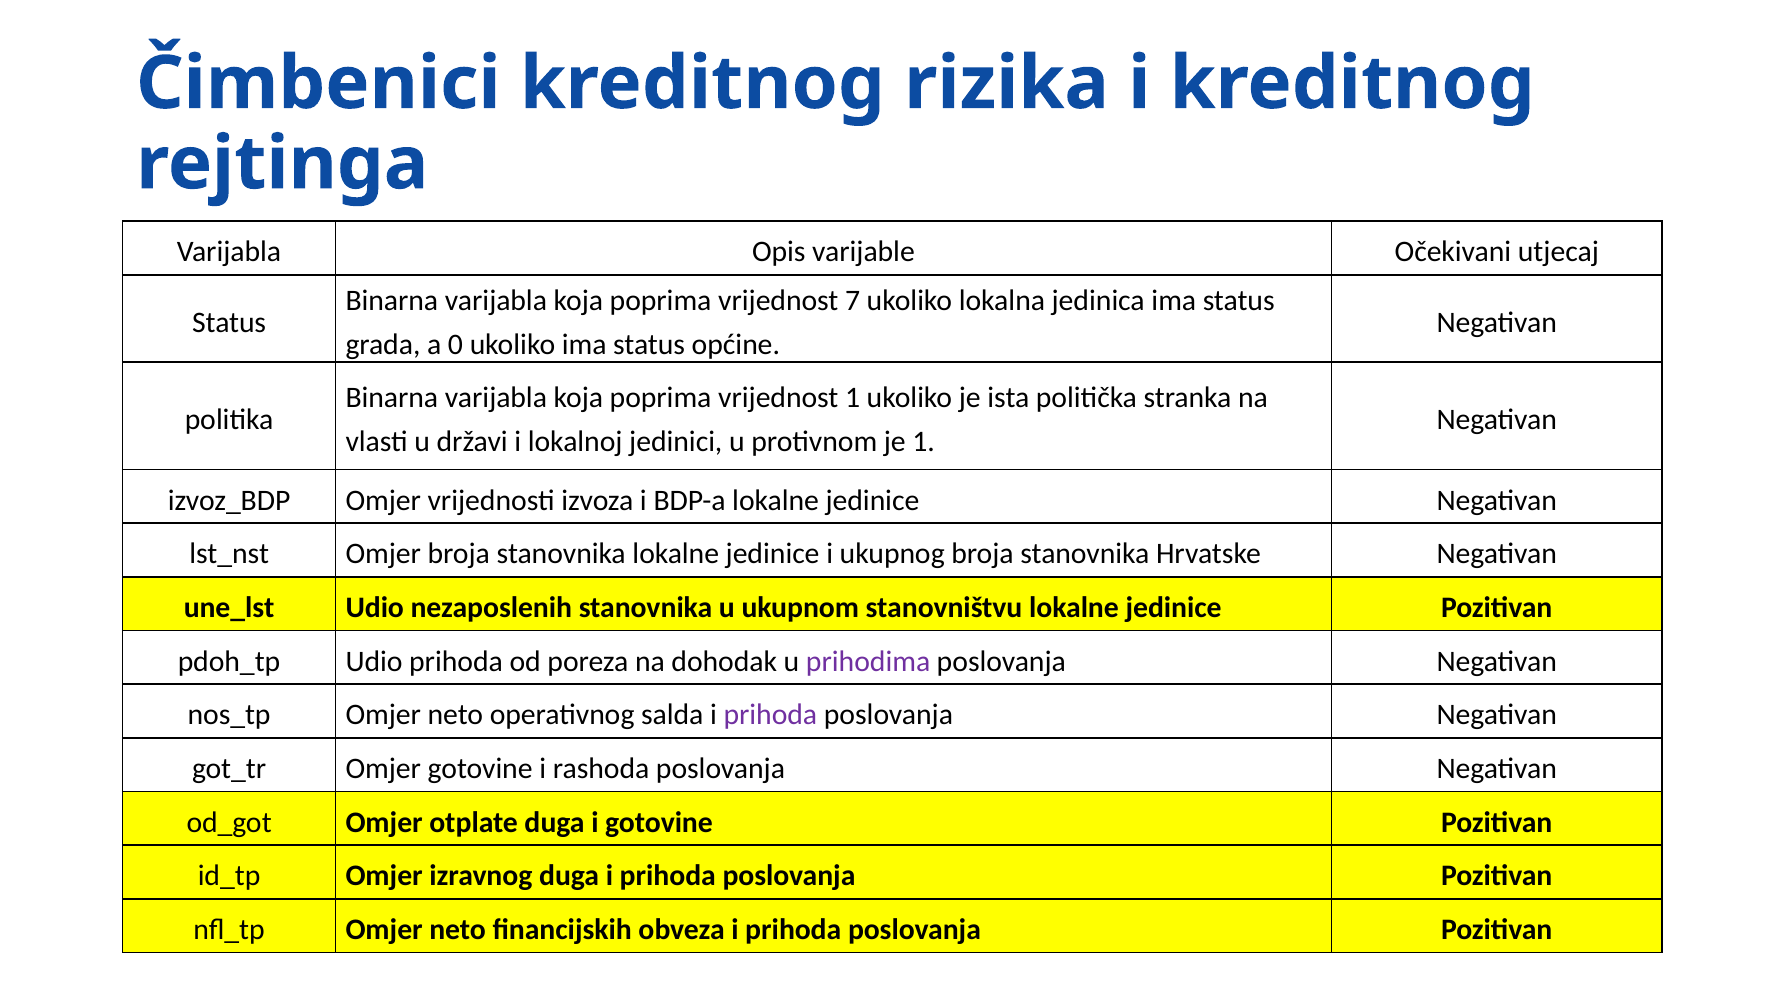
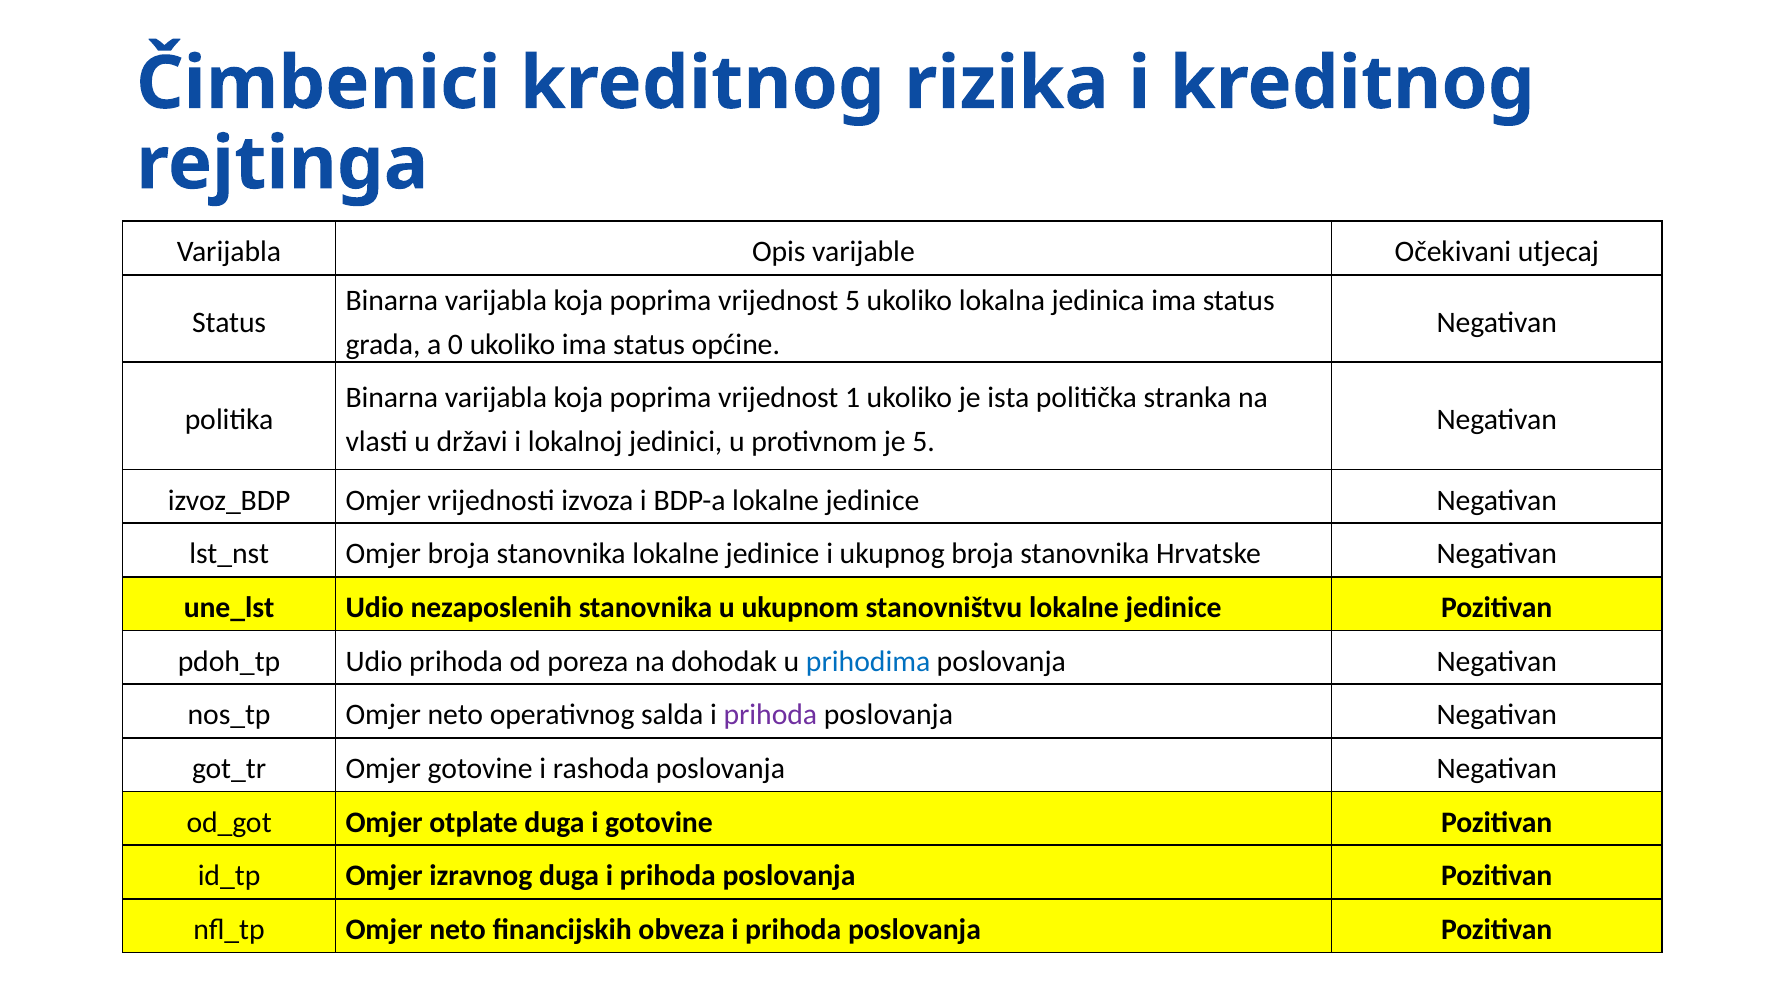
vrijednost 7: 7 -> 5
je 1: 1 -> 5
prihodima colour: purple -> blue
